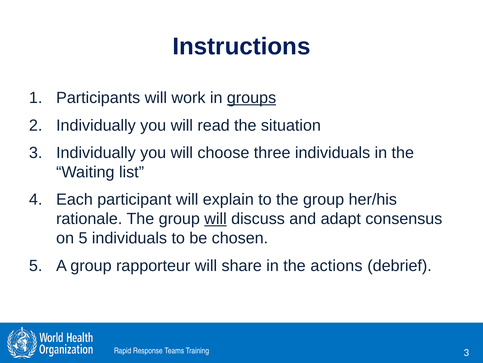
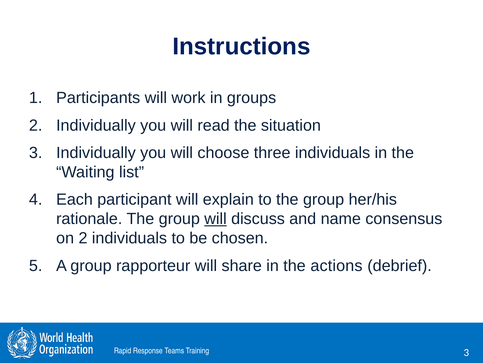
groups underline: present -> none
adapt: adapt -> name
on 5: 5 -> 2
